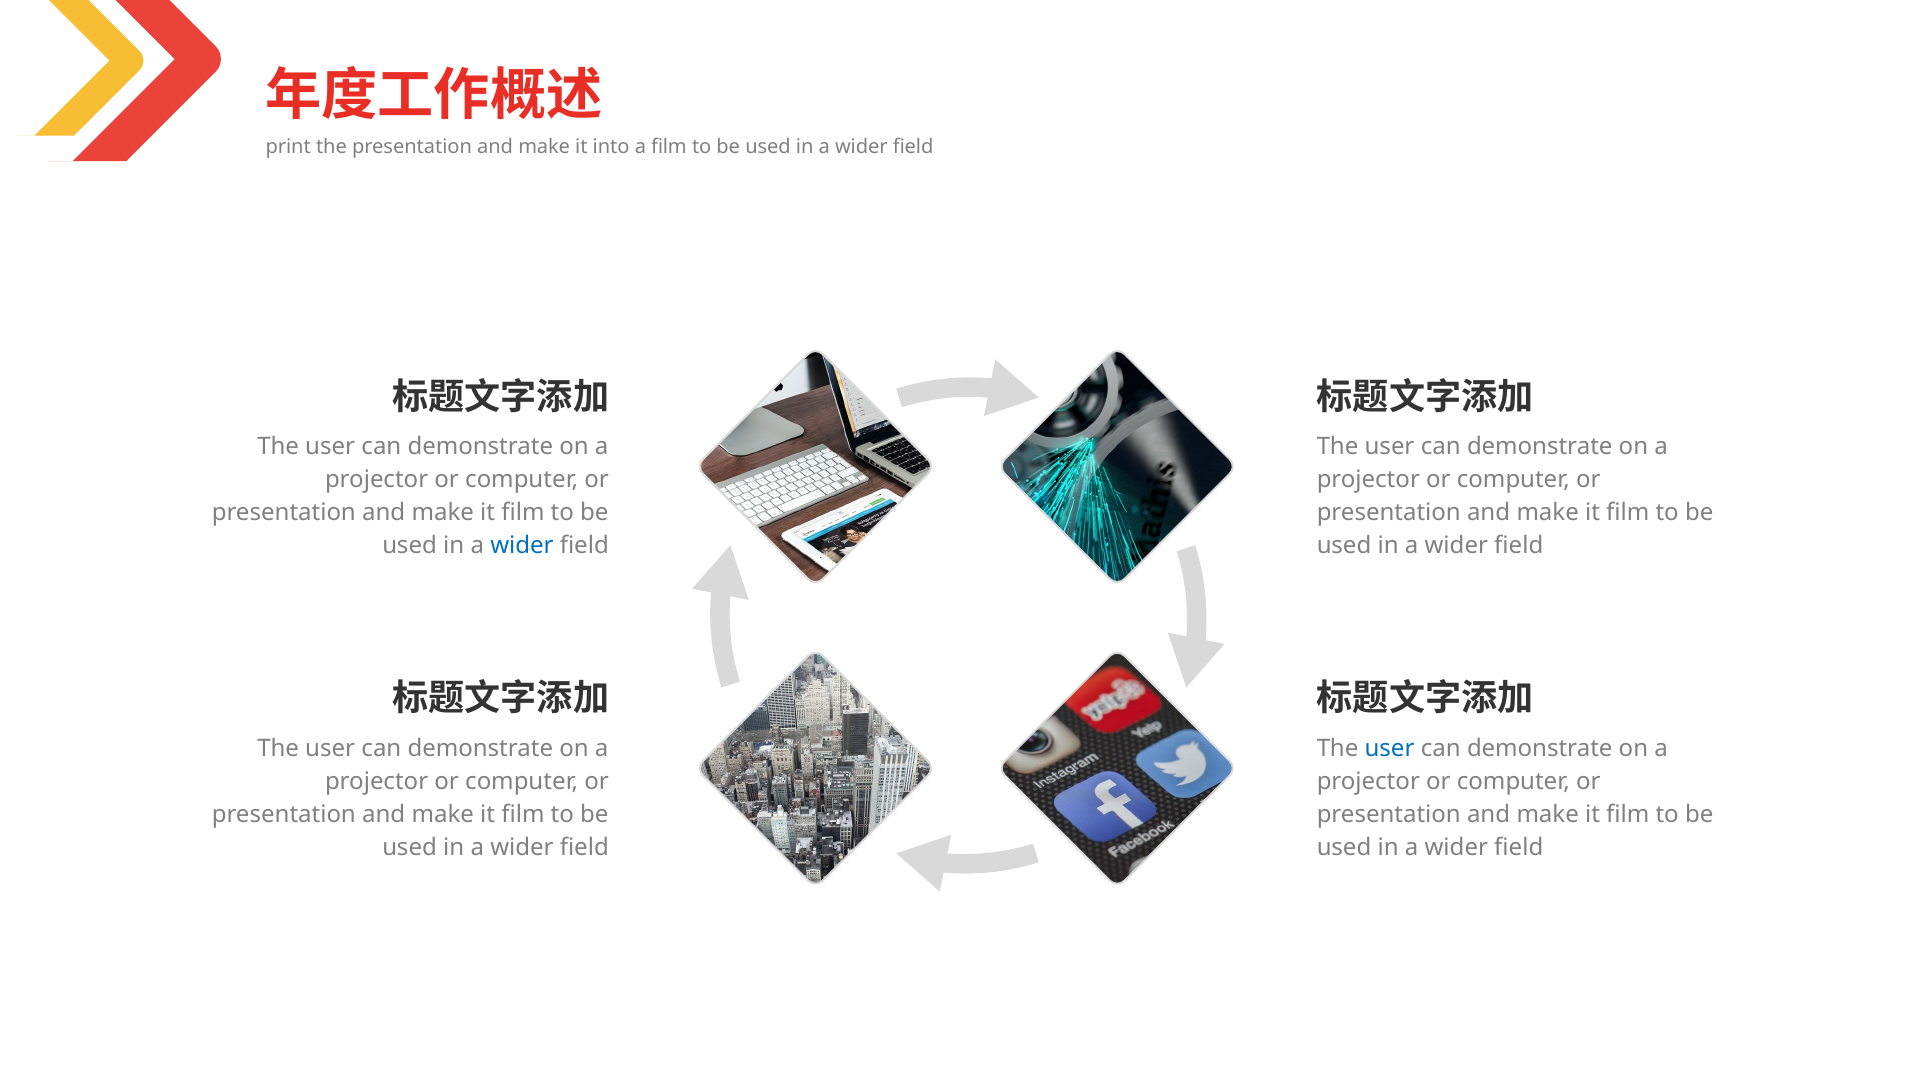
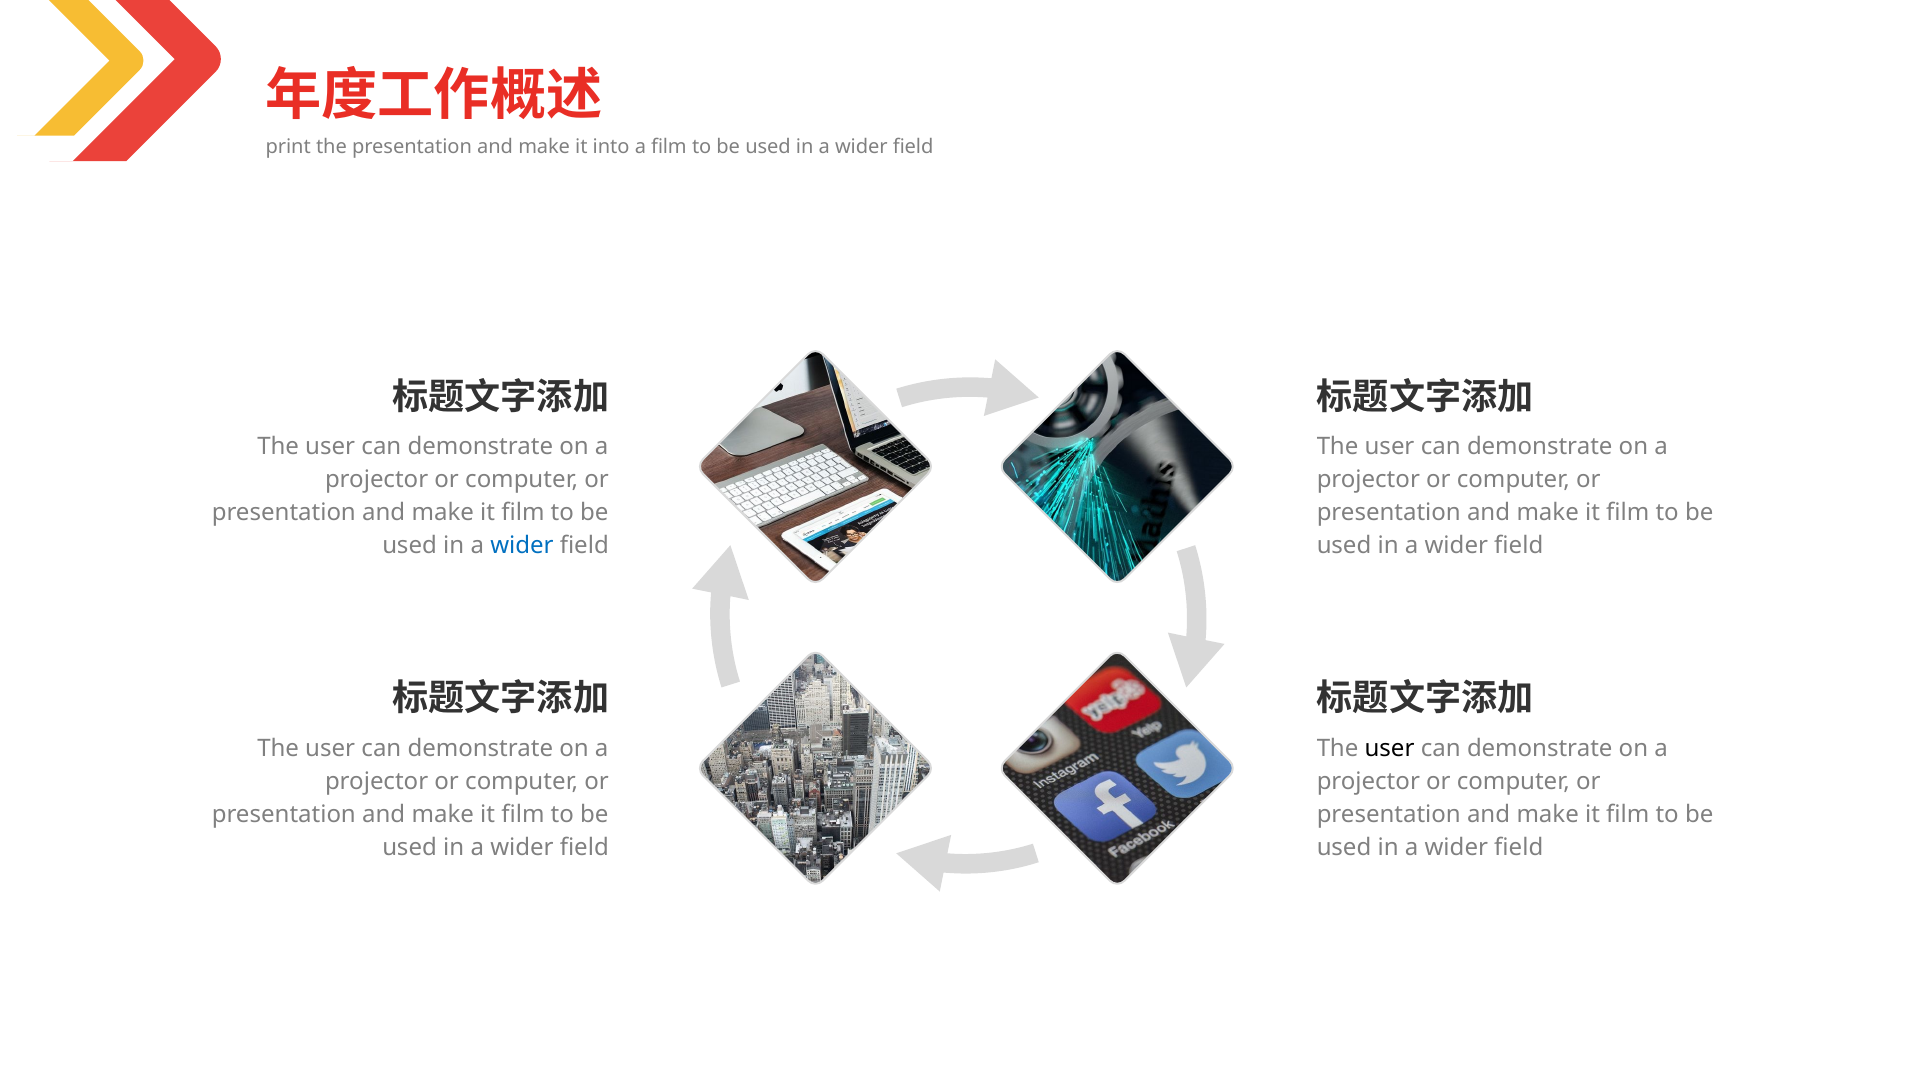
user at (1390, 749) colour: blue -> black
